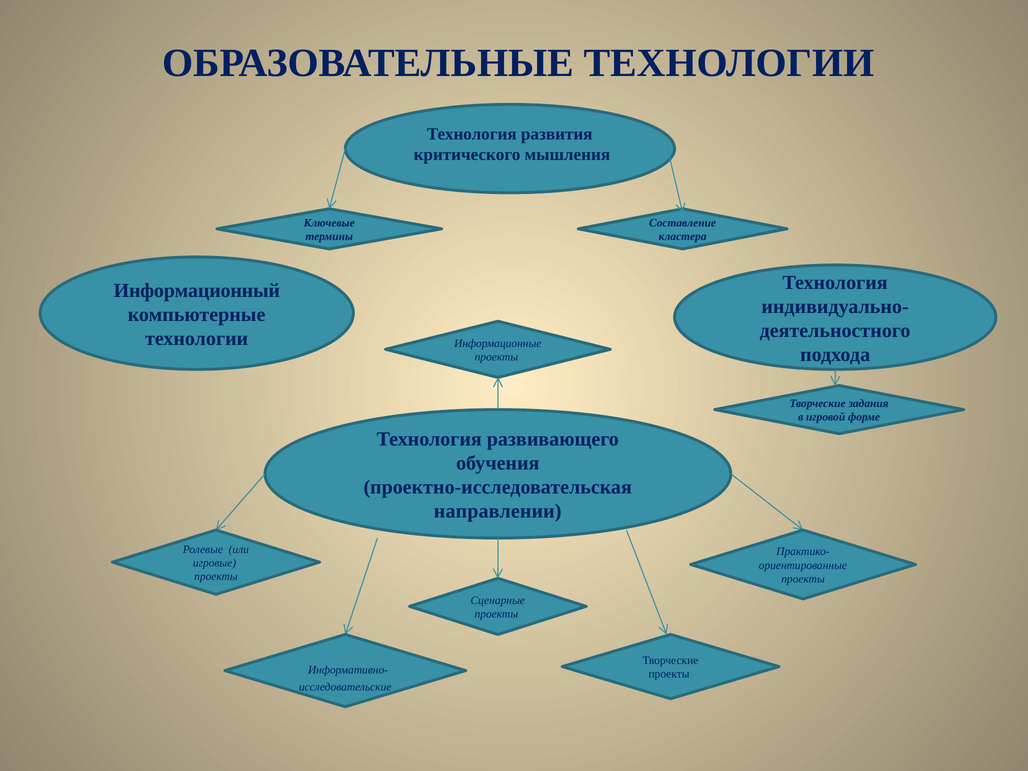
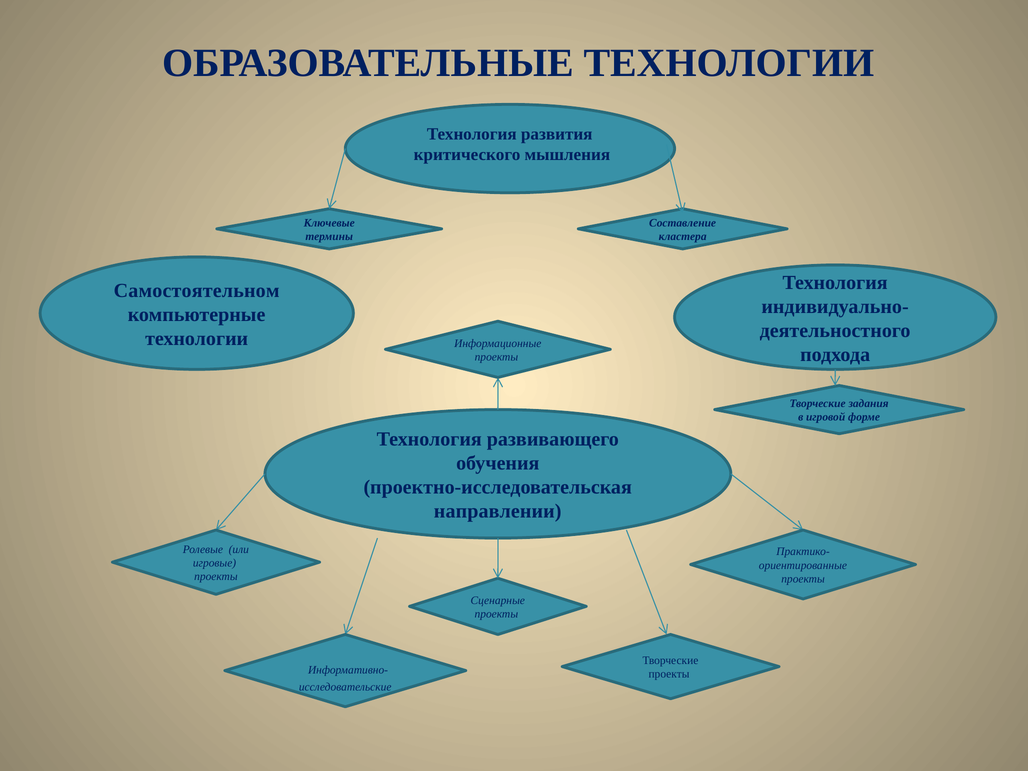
Информационный: Информационный -> Самостоятельном
